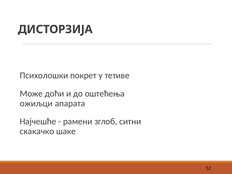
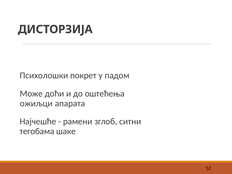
тетиве: тетиве -> падом
скакачко: скакачко -> тегобама
